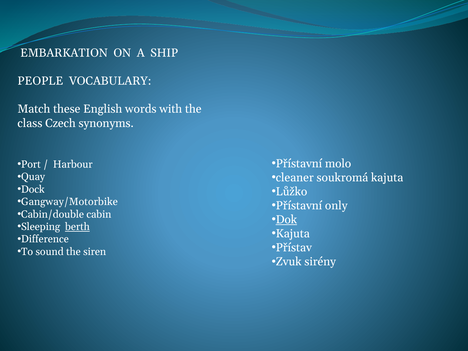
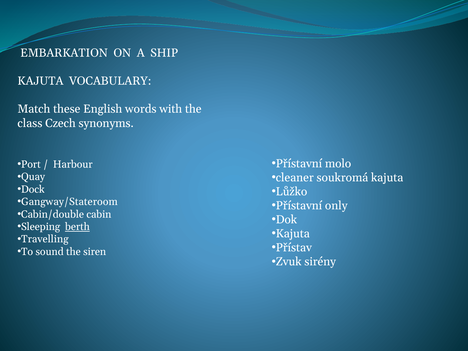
PEOPLE at (40, 81): PEOPLE -> KAJUTA
Gangway/Motorbike: Gangway/Motorbike -> Gangway/Stateroom
Dok underline: present -> none
Difference: Difference -> Travelling
